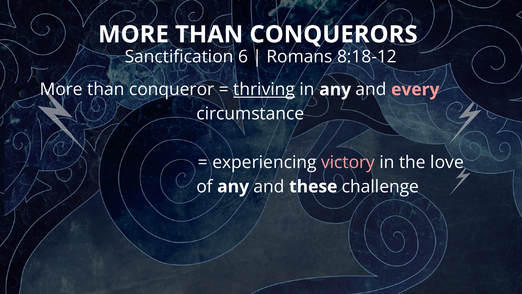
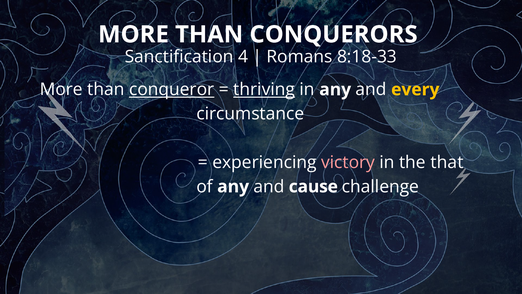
6: 6 -> 4
8:18-12: 8:18-12 -> 8:18-33
conqueror underline: none -> present
every colour: pink -> yellow
love: love -> that
these: these -> cause
